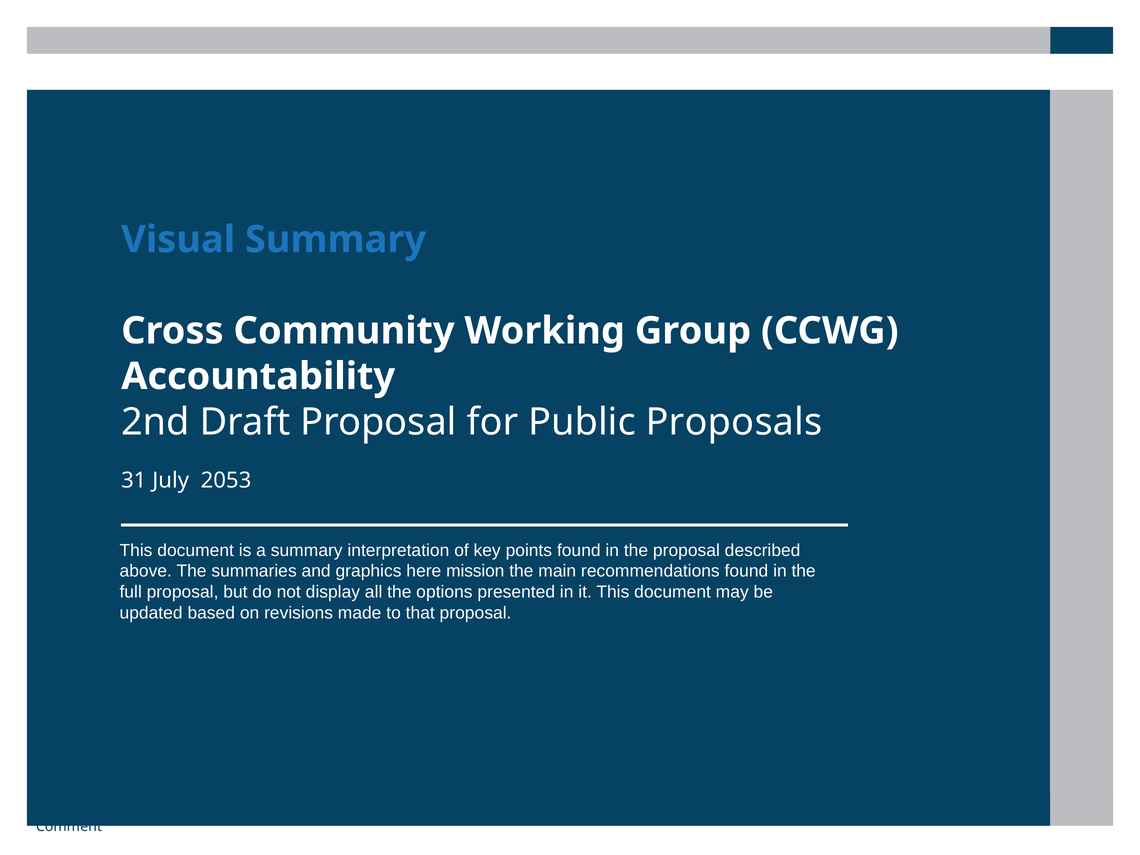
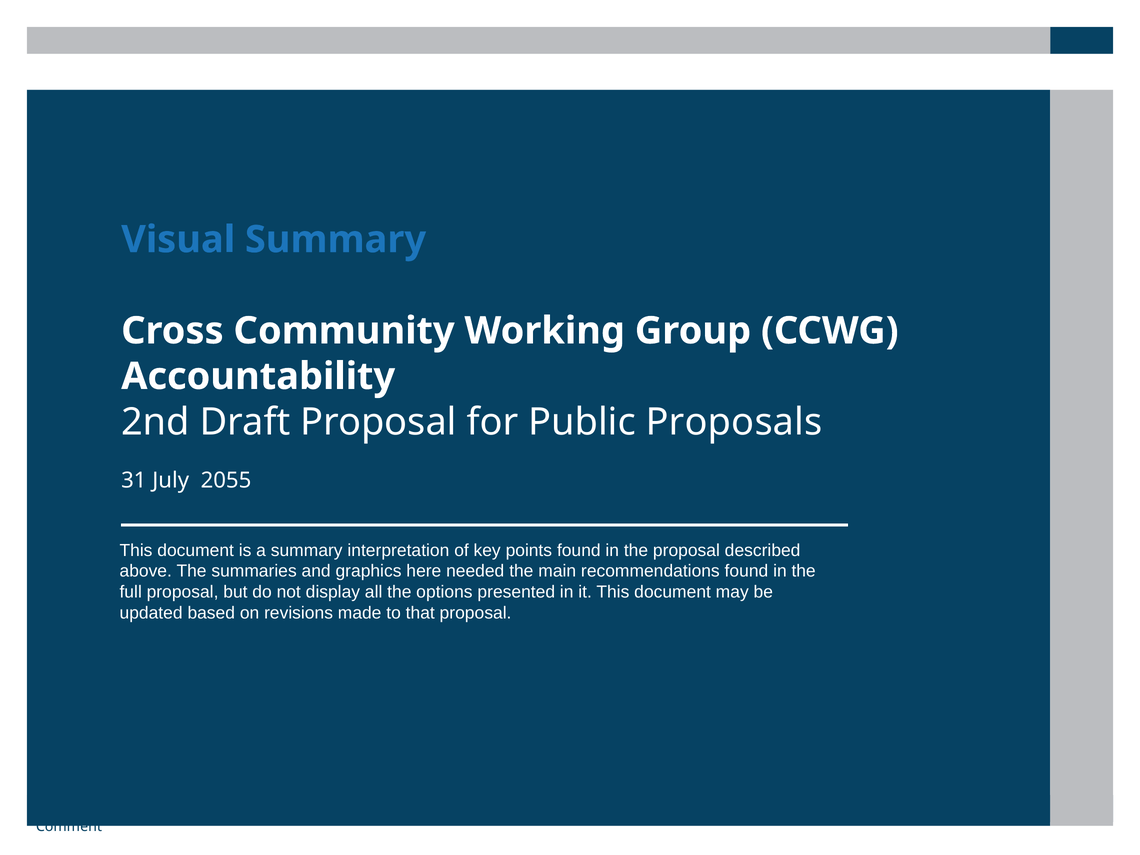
2053: 2053 -> 2055
mission: mission -> needed
